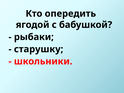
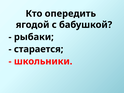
старушку: старушку -> старается
